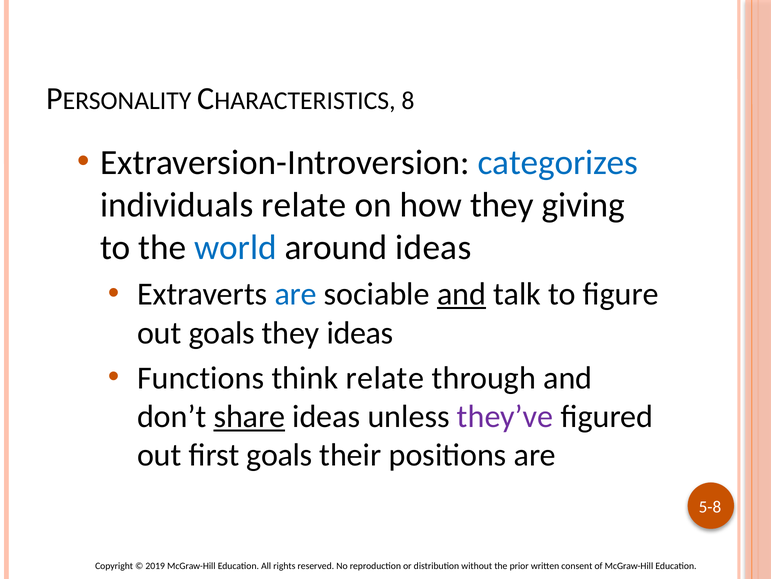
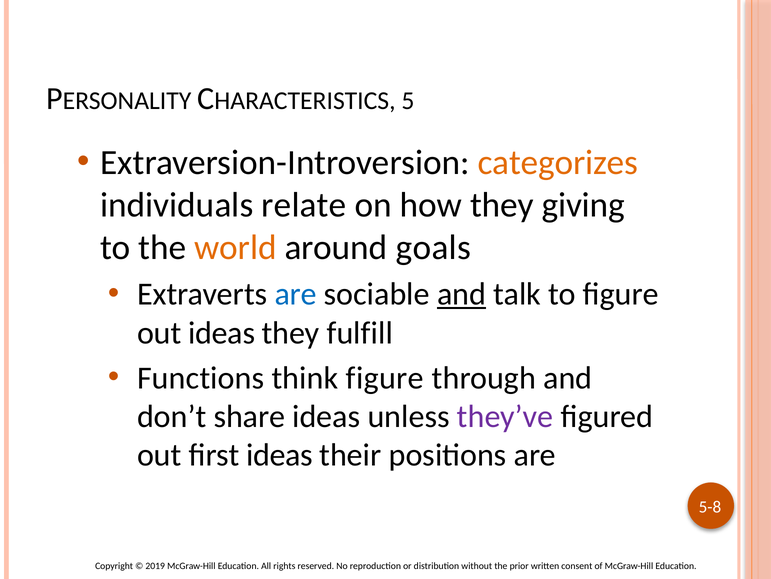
8: 8 -> 5
categorizes colour: blue -> orange
world colour: blue -> orange
around ideas: ideas -> goals
out goals: goals -> ideas
they ideas: ideas -> fulfill
think relate: relate -> figure
share underline: present -> none
first goals: goals -> ideas
